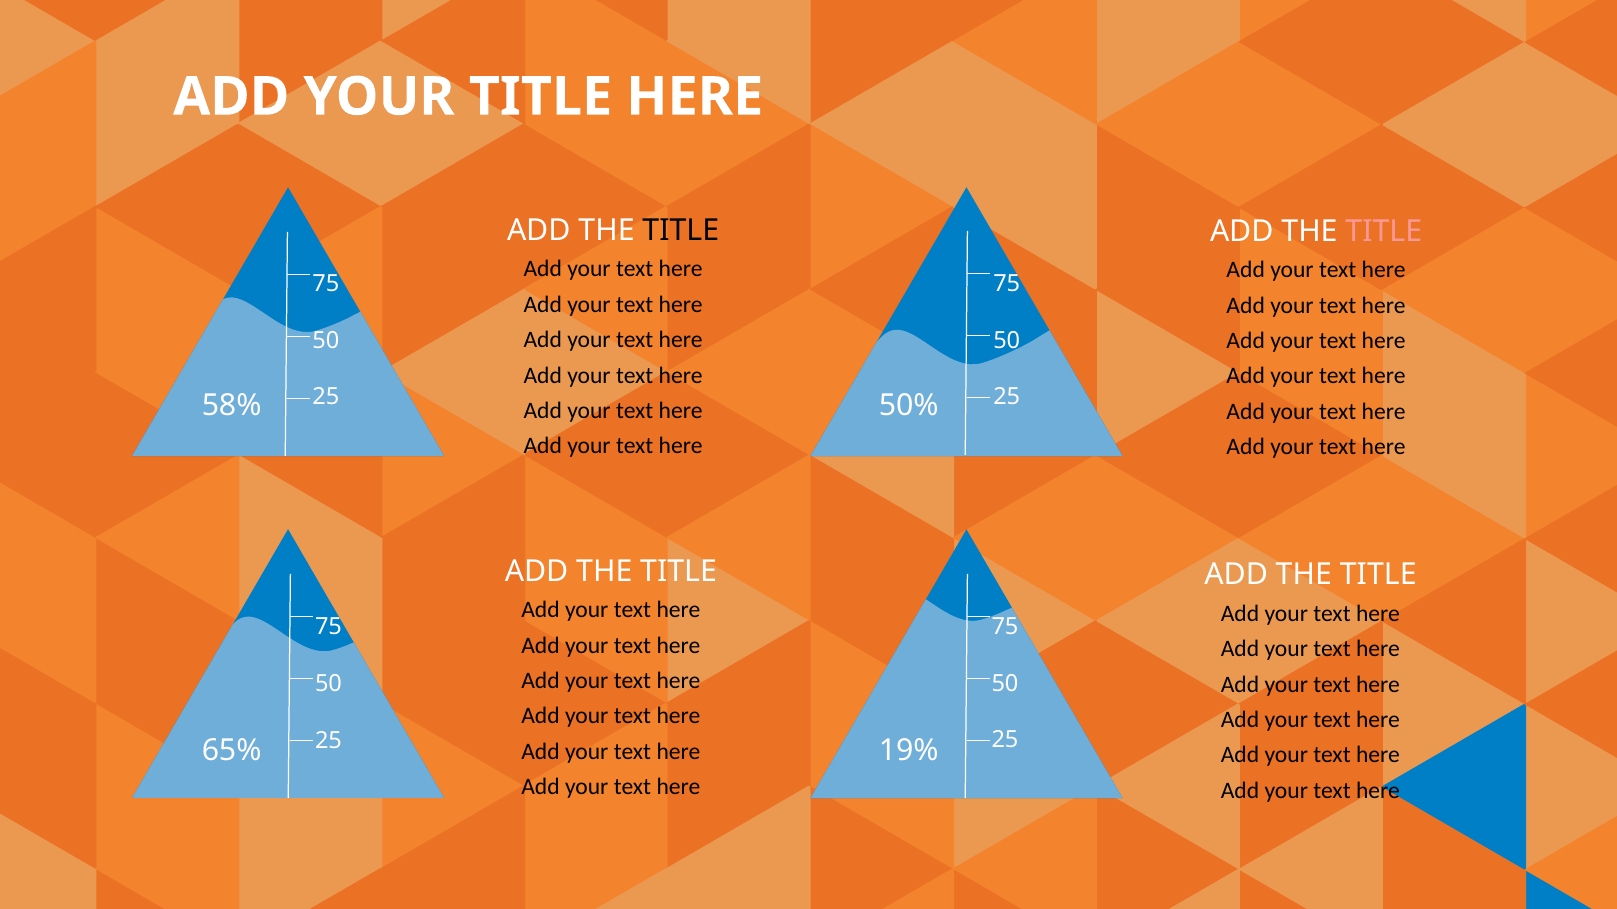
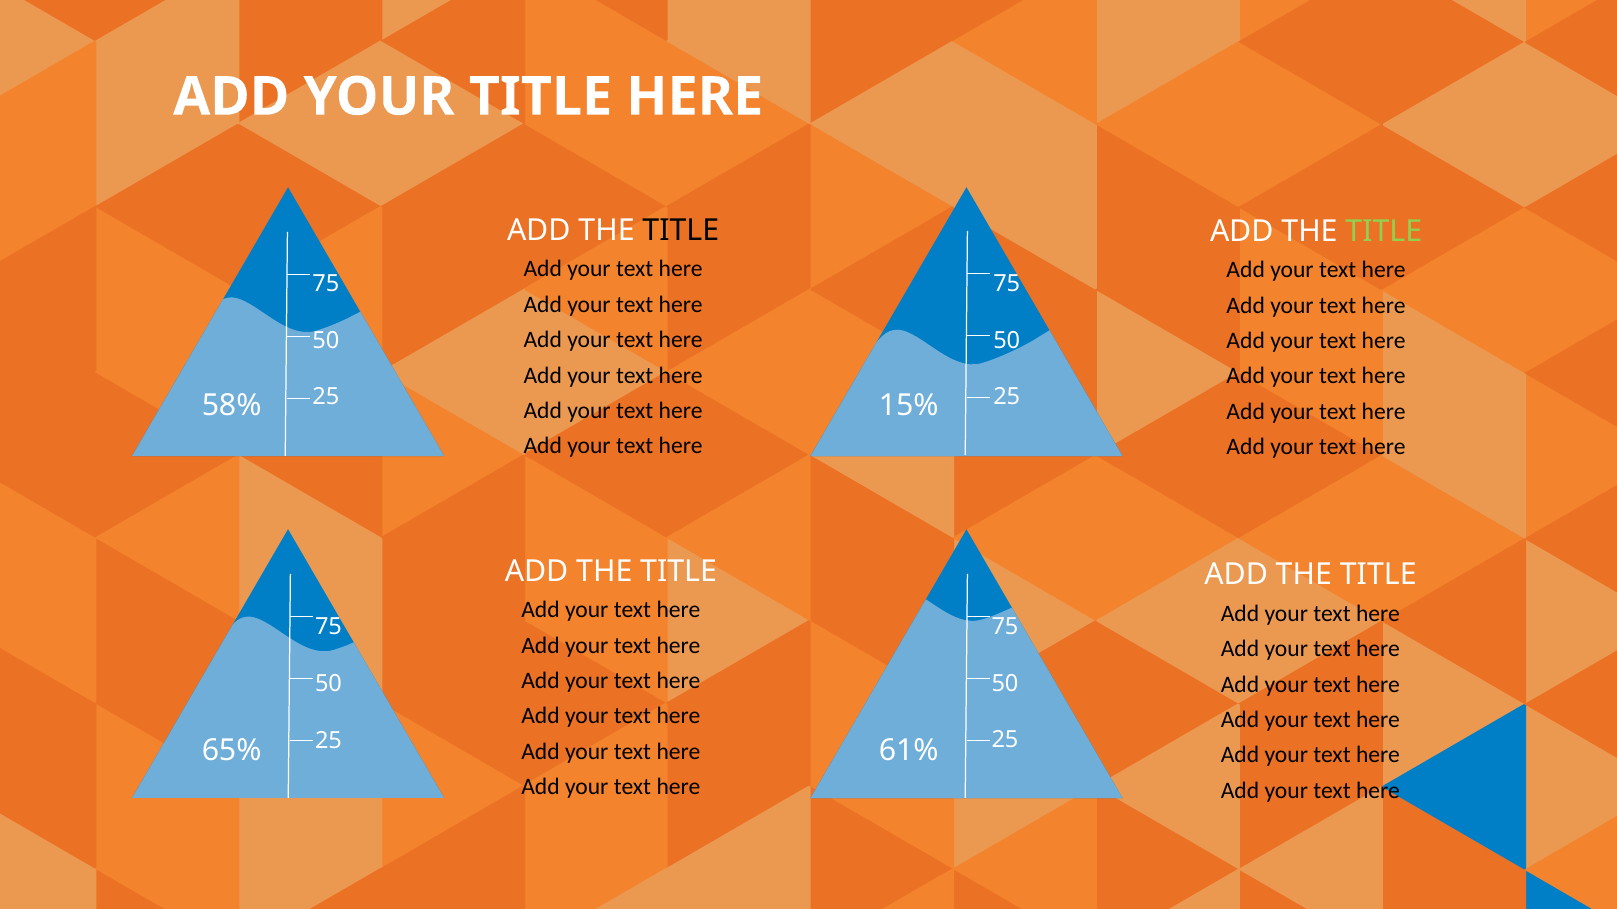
TITLE at (1384, 231) colour: pink -> light green
50%: 50% -> 15%
19%: 19% -> 61%
